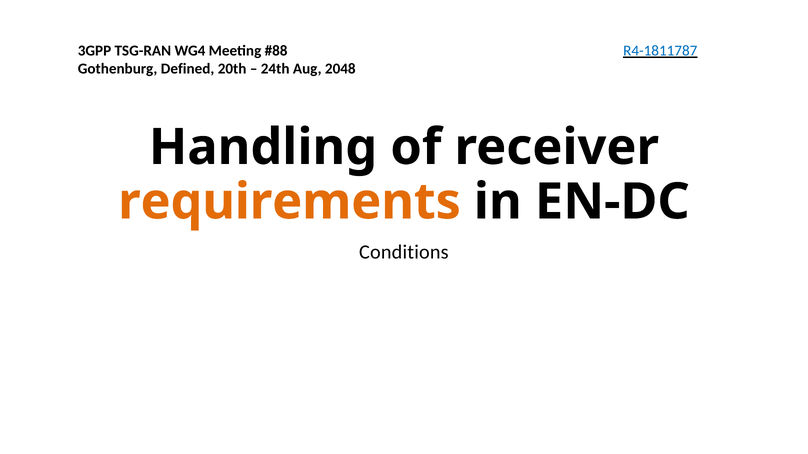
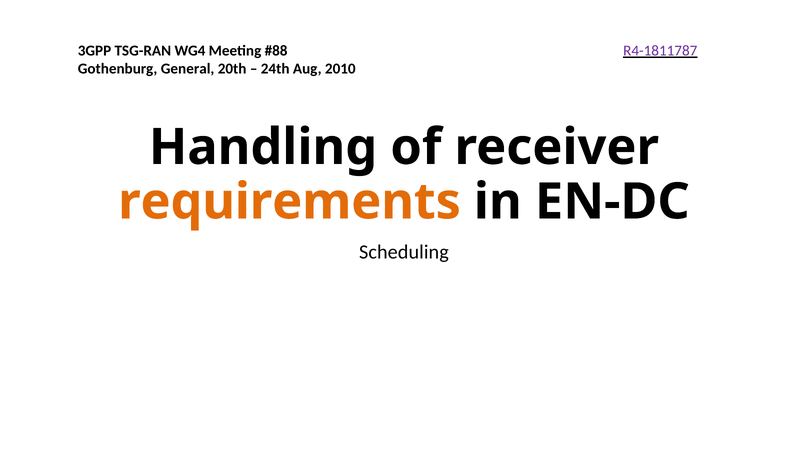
R4-1811787 colour: blue -> purple
Defined: Defined -> General
2048: 2048 -> 2010
Conditions: Conditions -> Scheduling
